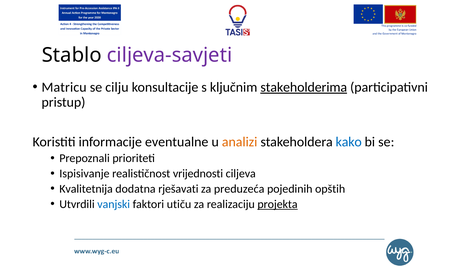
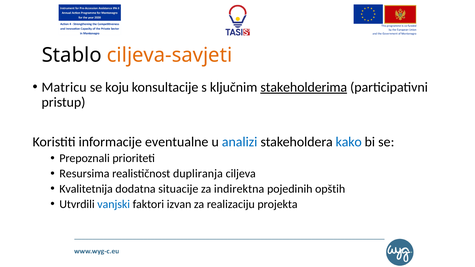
ciljeva-savjeti colour: purple -> orange
cilju: cilju -> koju
analizi colour: orange -> blue
Ispisivanje: Ispisivanje -> Resursima
vrijednosti: vrijednosti -> dupliranja
rješavati: rješavati -> situacije
preduzeća: preduzeća -> indirektna
utiču: utiču -> izvan
projekta underline: present -> none
